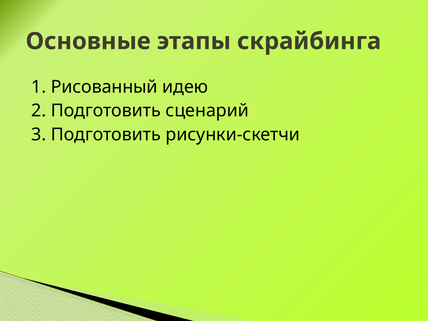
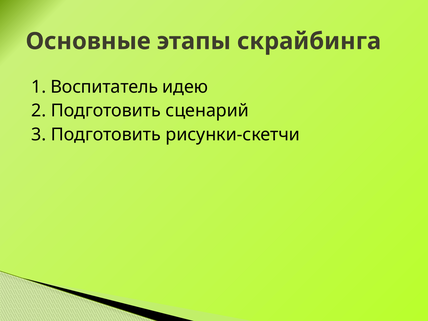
Рисованный: Рисованный -> Воспитатель
